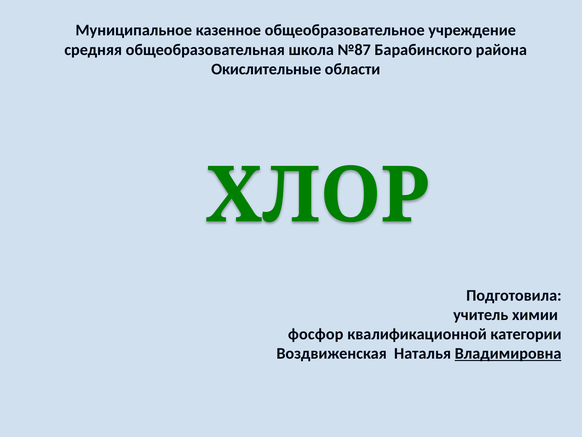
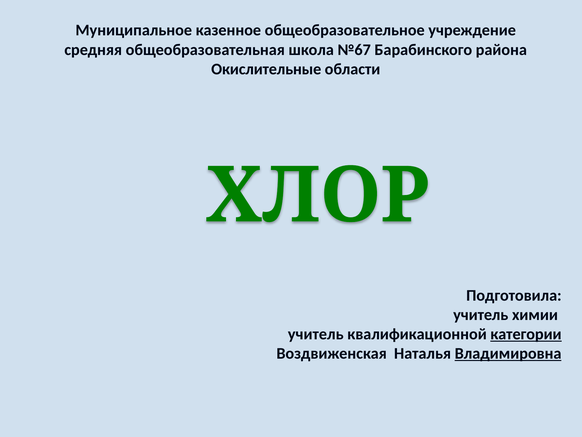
№87: №87 -> №67
фосфор at (316, 334): фосфор -> учитель
категории underline: none -> present
